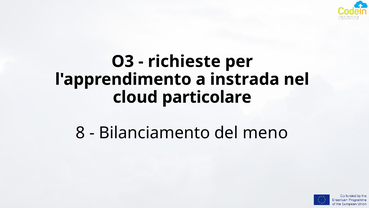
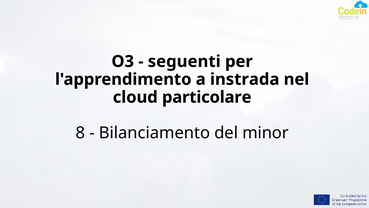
richieste: richieste -> seguenti
meno: meno -> minor
